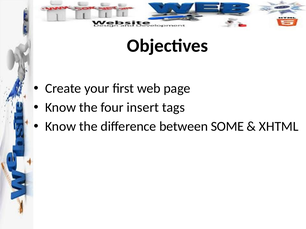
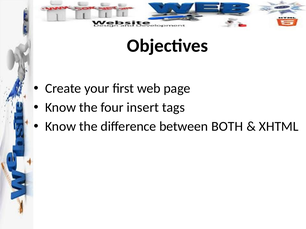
SOME: SOME -> BOTH
